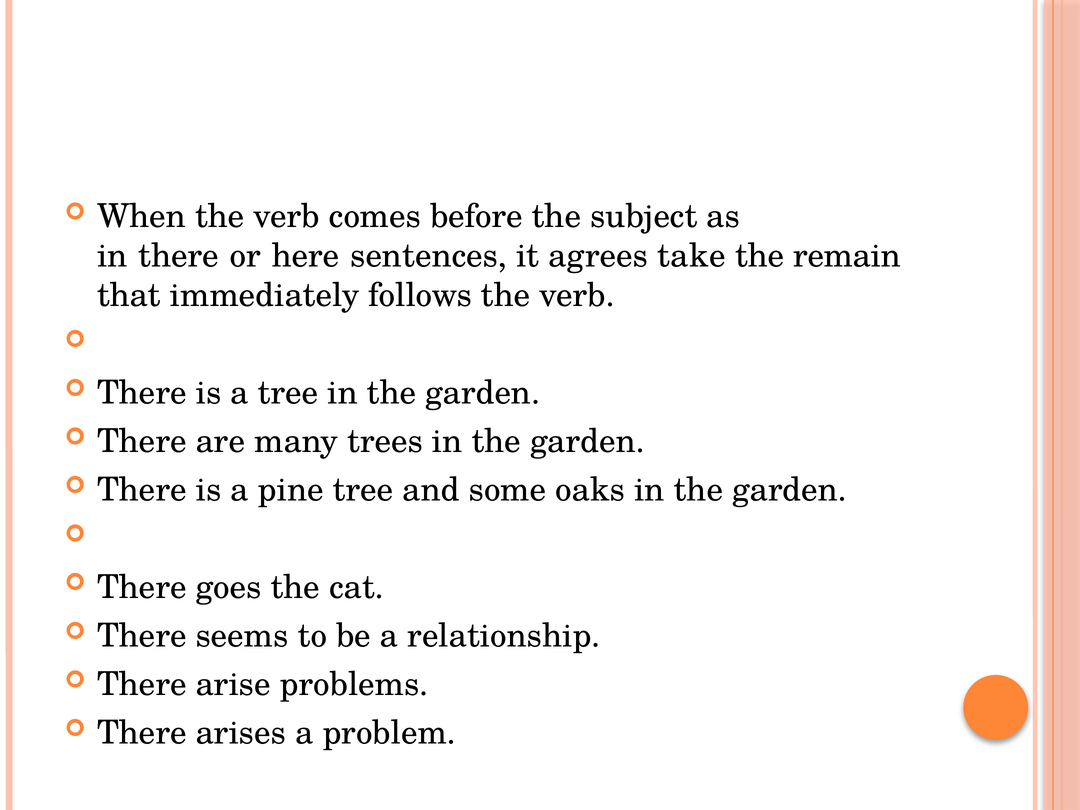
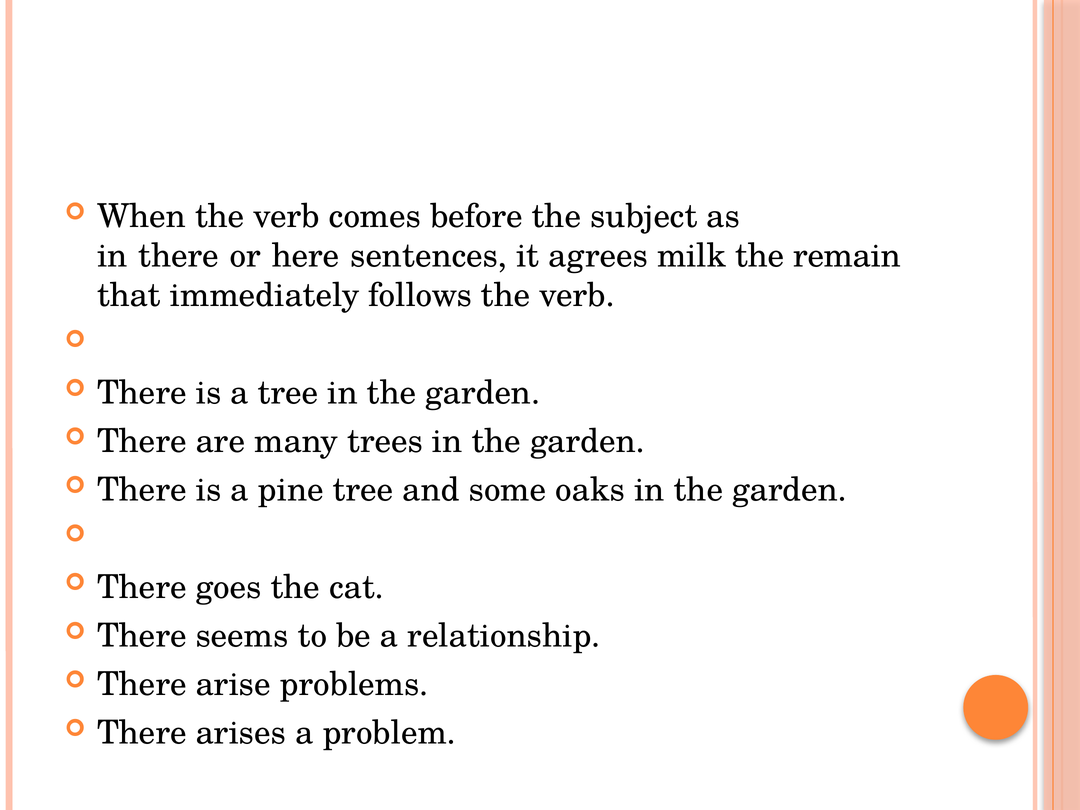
take: take -> milk
